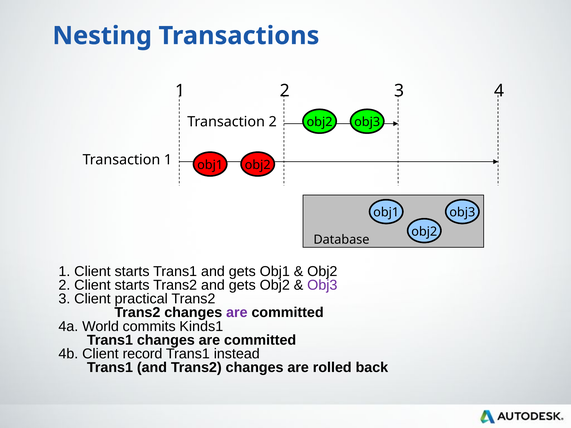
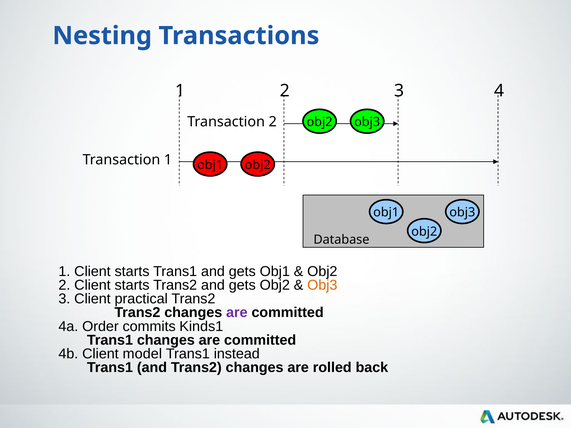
Obj3 at (322, 285) colour: purple -> orange
World: World -> Order
record: record -> model
